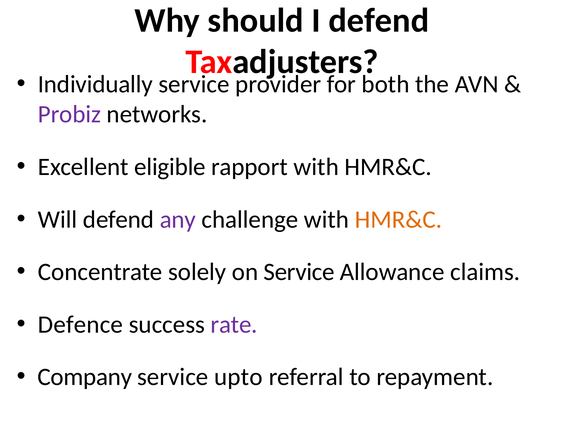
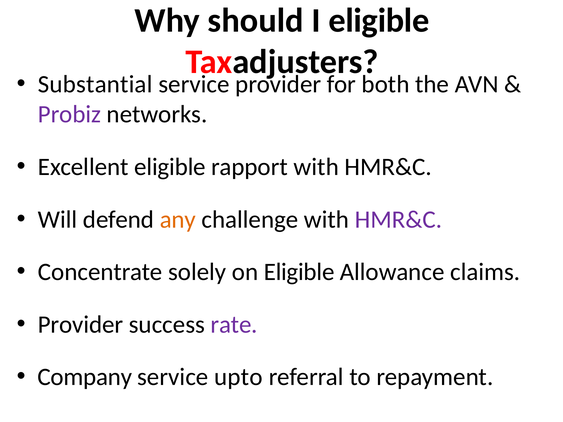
I defend: defend -> eligible
Individually: Individually -> Substantial
any colour: purple -> orange
HMR&C at (398, 220) colour: orange -> purple
on Service: Service -> Eligible
Defence at (80, 325): Defence -> Provider
